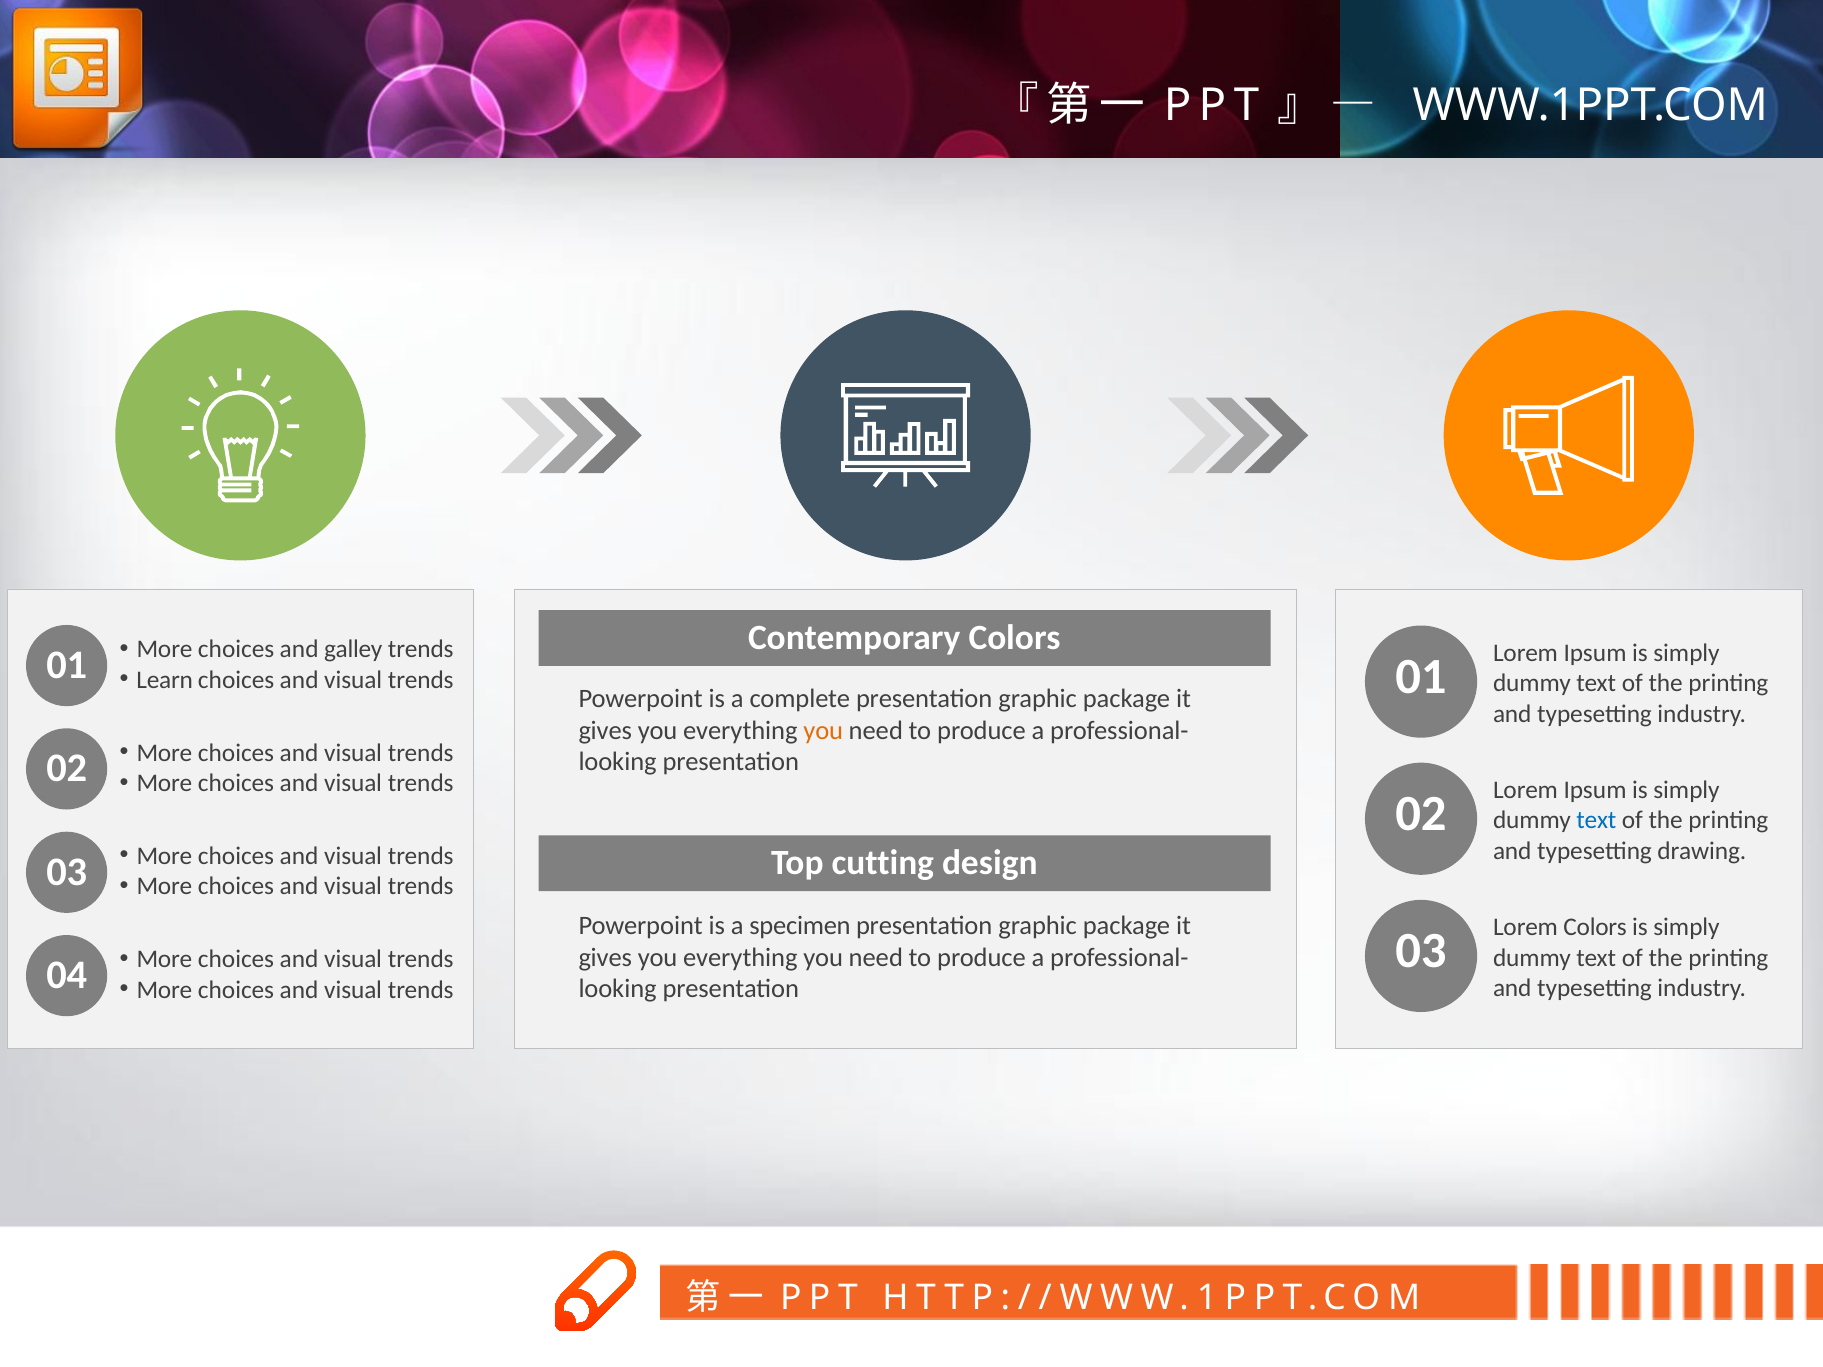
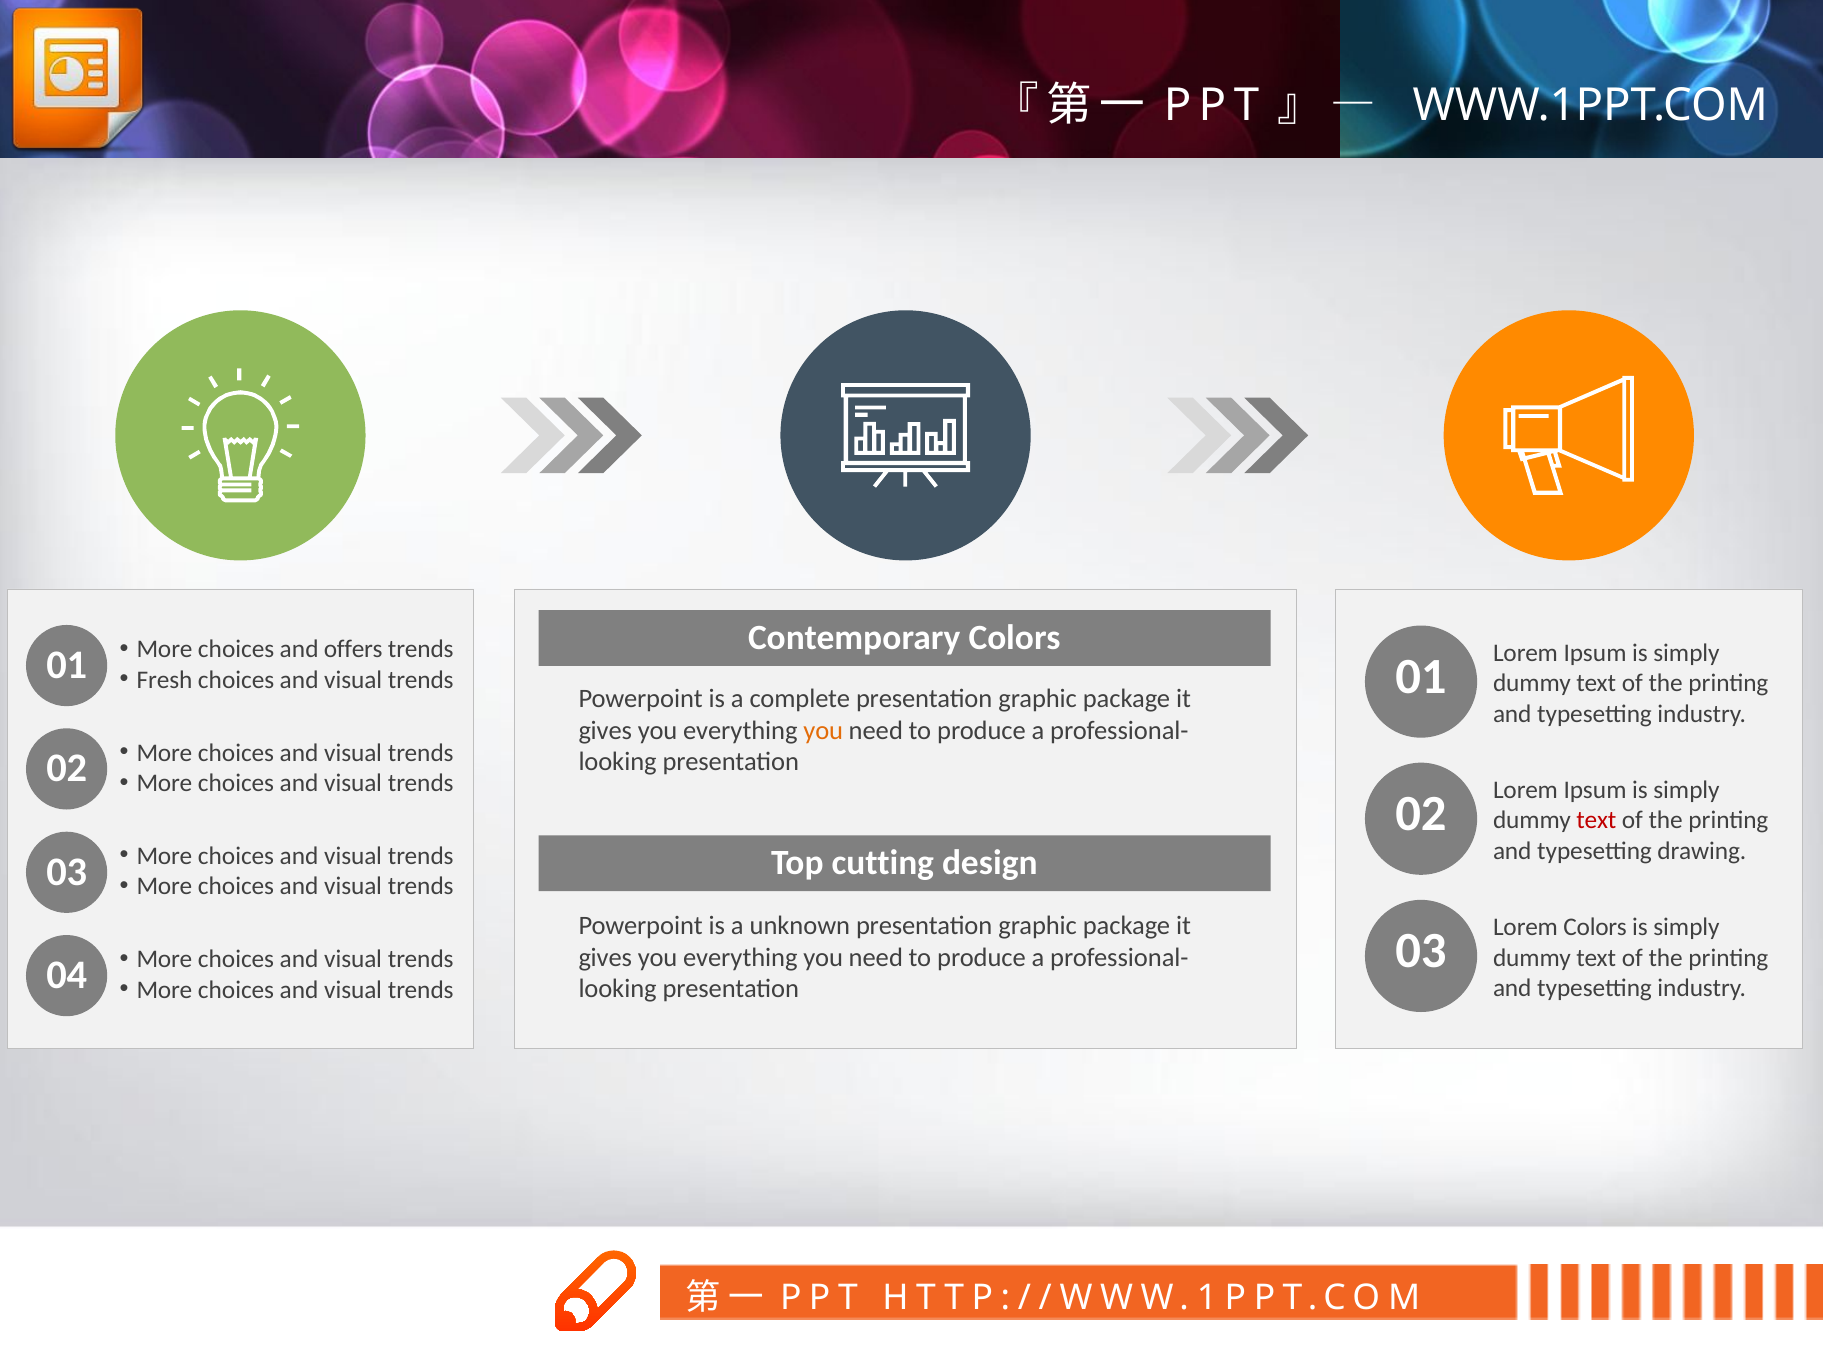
galley: galley -> offers
Learn: Learn -> Fresh
text at (1596, 821) colour: blue -> red
specimen: specimen -> unknown
